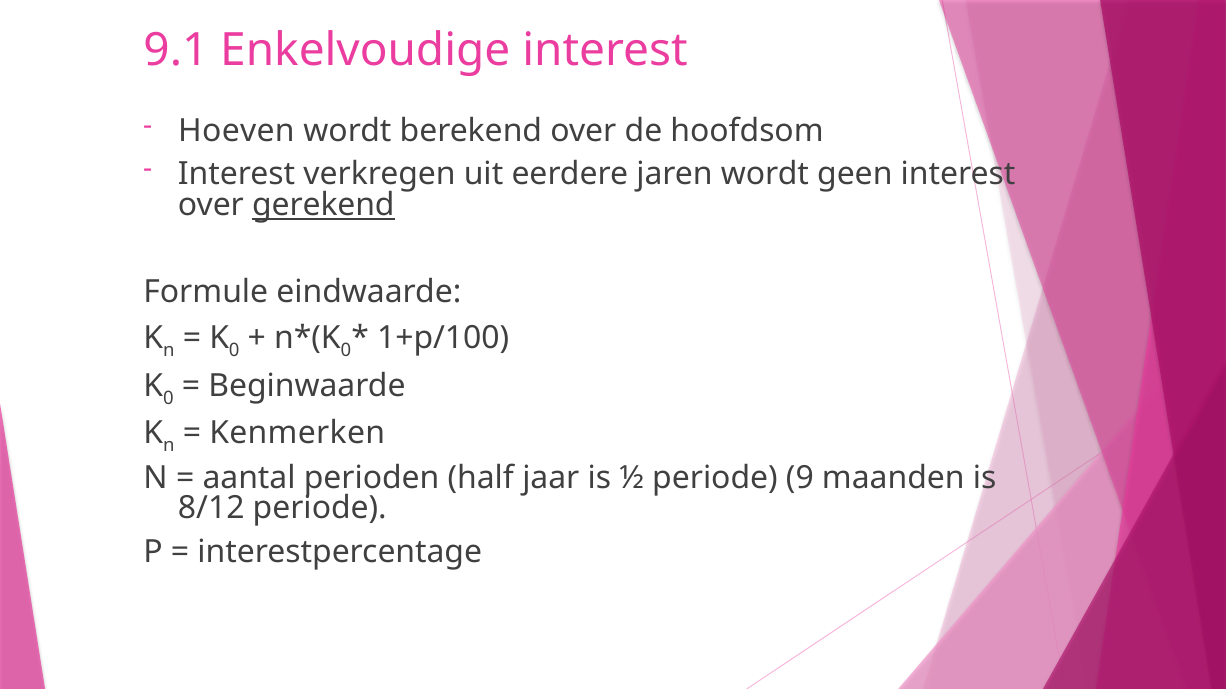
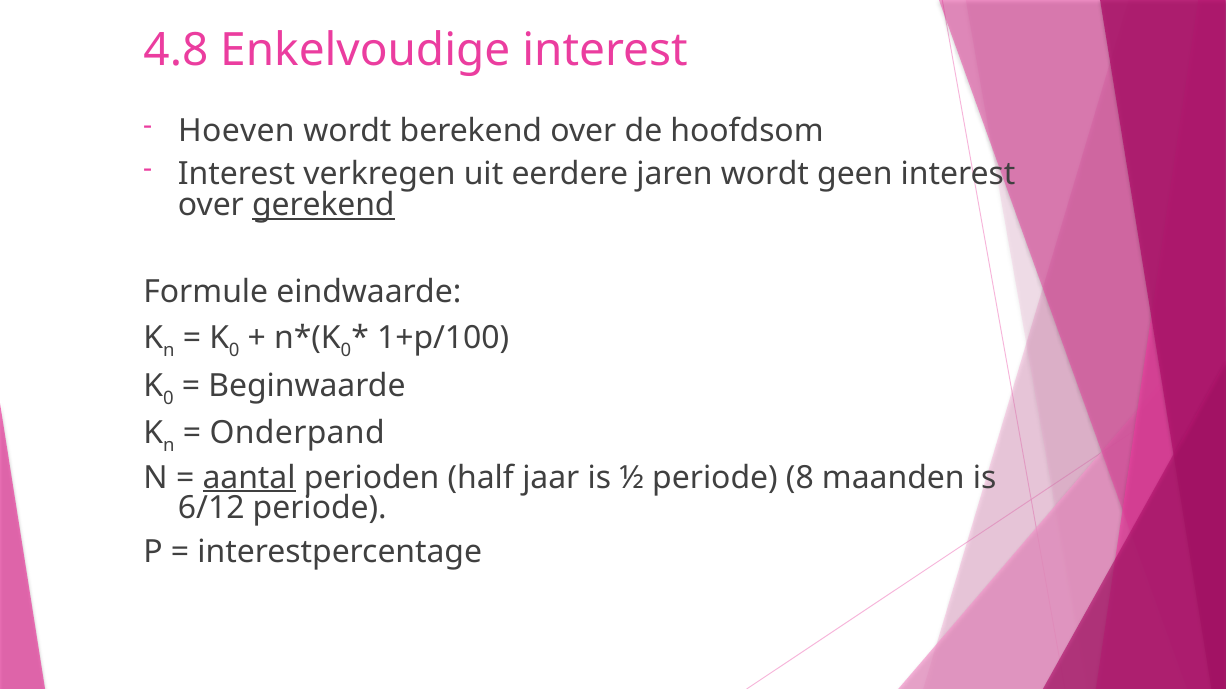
9.1: 9.1 -> 4.8
Kenmerken: Kenmerken -> Onderpand
aantal underline: none -> present
9: 9 -> 8
8/12: 8/12 -> 6/12
